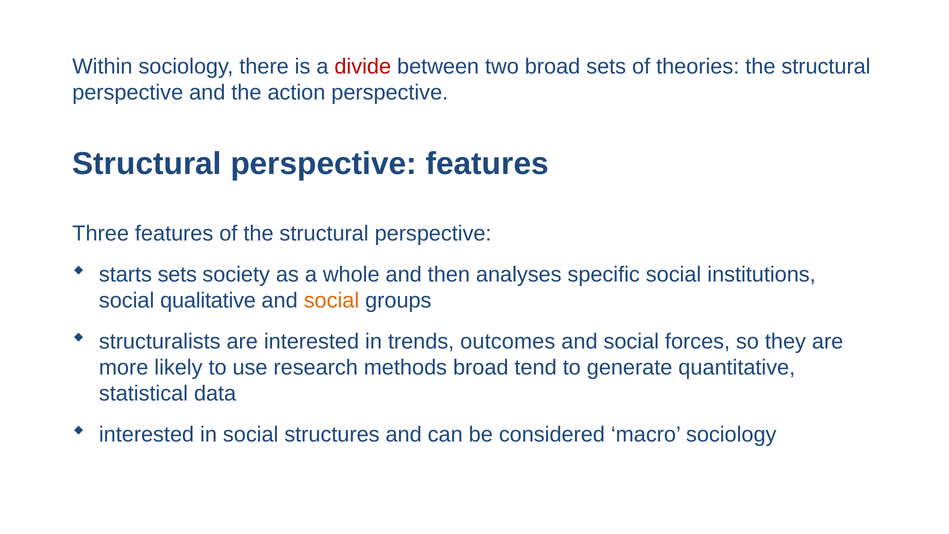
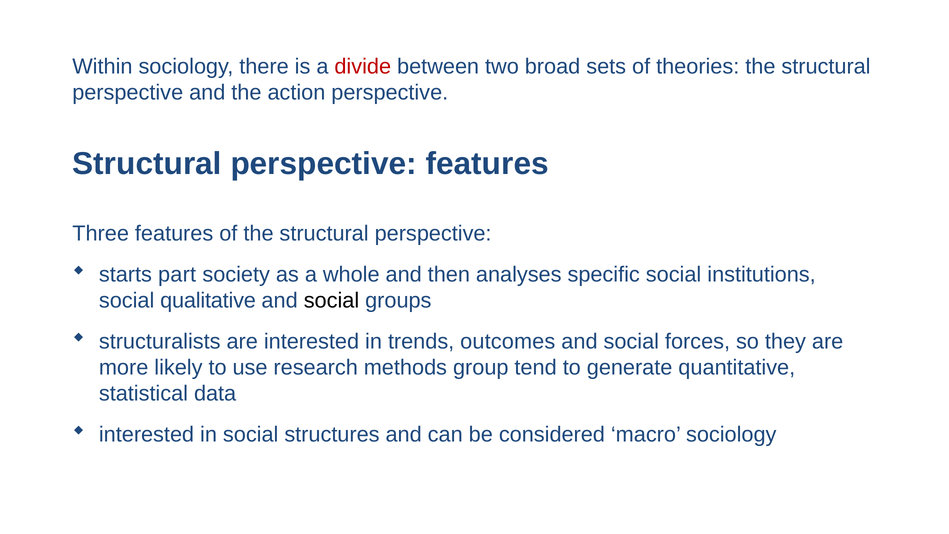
starts sets: sets -> part
social at (331, 300) colour: orange -> black
methods broad: broad -> group
